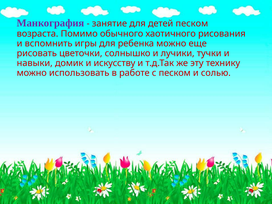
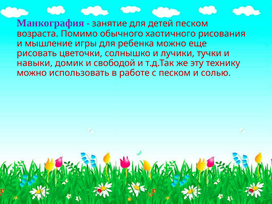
вспомнить: вспомнить -> мышление
искусству: искусству -> свободой
